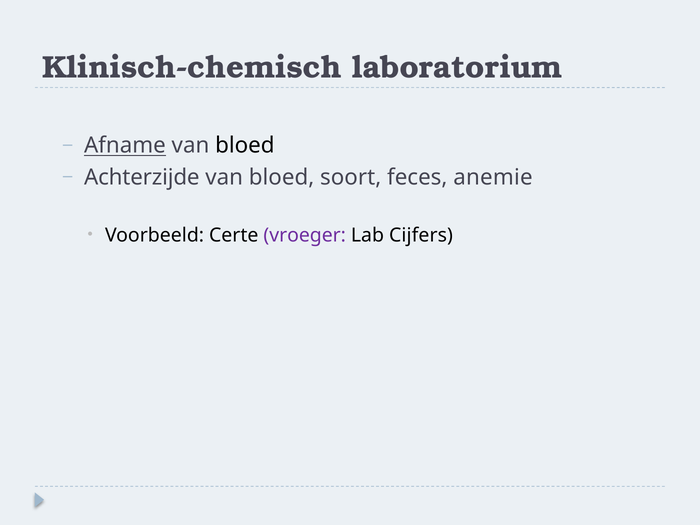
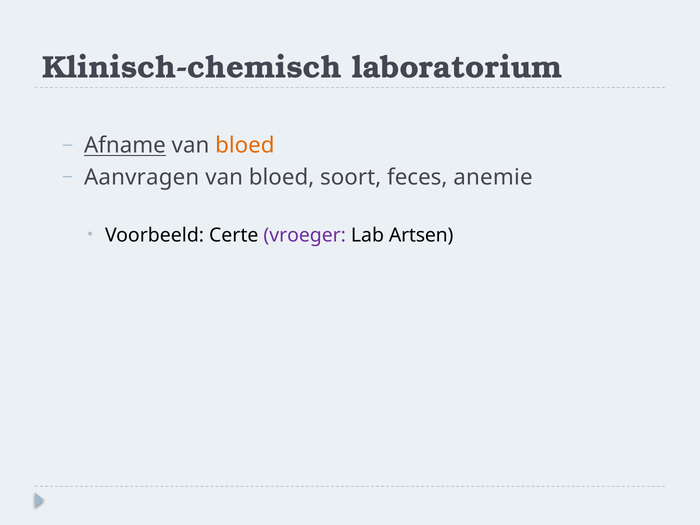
bloed at (245, 145) colour: black -> orange
Achterzijde: Achterzijde -> Aanvragen
Cijfers: Cijfers -> Artsen
